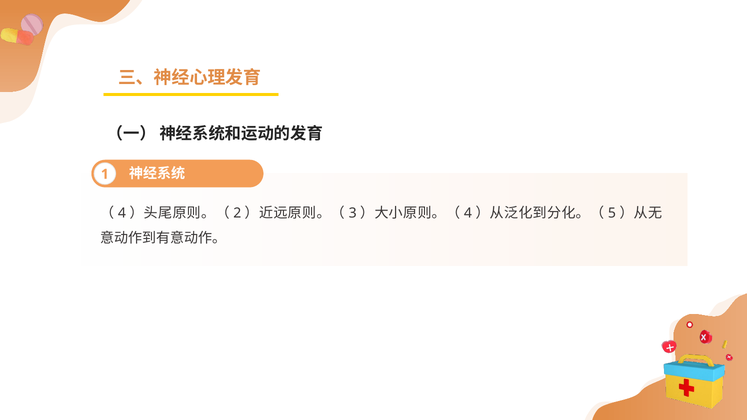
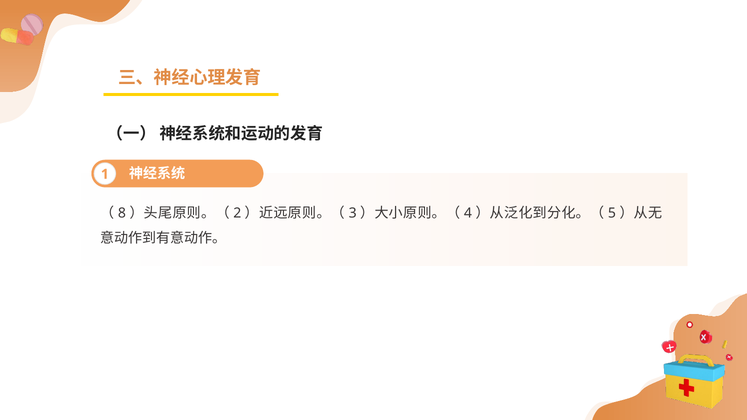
4 at (122, 213): 4 -> 8
